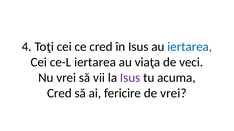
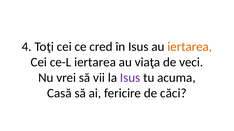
iertarea at (190, 47) colour: blue -> orange
Cred at (59, 94): Cred -> Casă
de vrei: vrei -> căci
